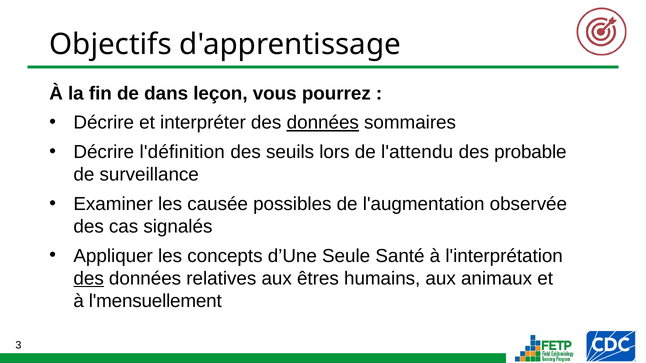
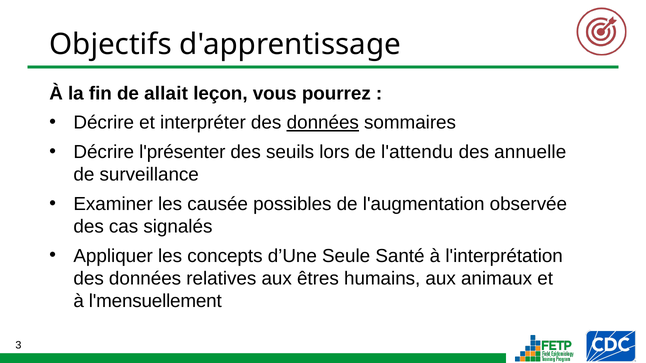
dans: dans -> allait
l'définition: l'définition -> l'présenter
probable: probable -> annuelle
des at (89, 279) underline: present -> none
